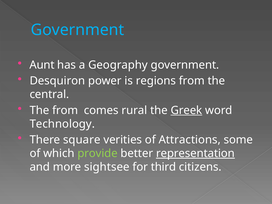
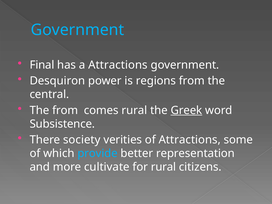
Aunt: Aunt -> Final
a Geography: Geography -> Attractions
Technology: Technology -> Subsistence
square: square -> society
provide colour: light green -> light blue
representation underline: present -> none
sightsee: sightsee -> cultivate
for third: third -> rural
